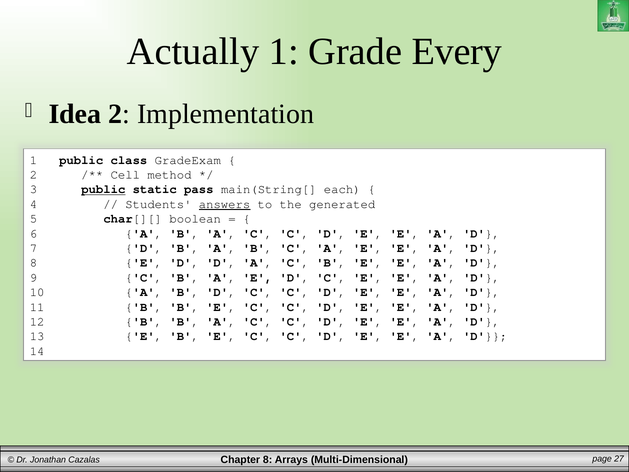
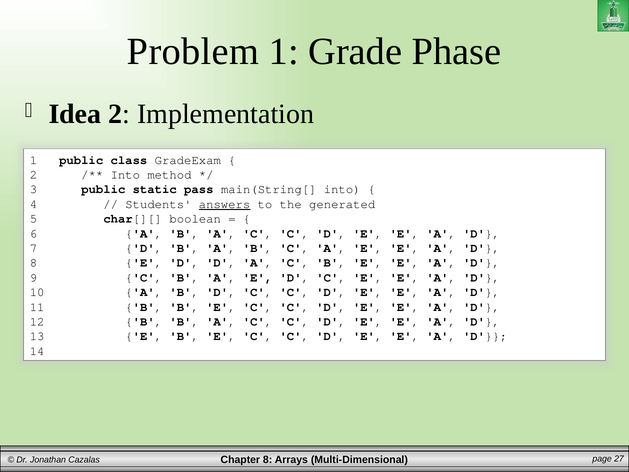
Actually: Actually -> Problem
Every: Every -> Phase
Cell at (125, 175): Cell -> Into
public at (103, 189) underline: present -> none
main(String[ each: each -> into
